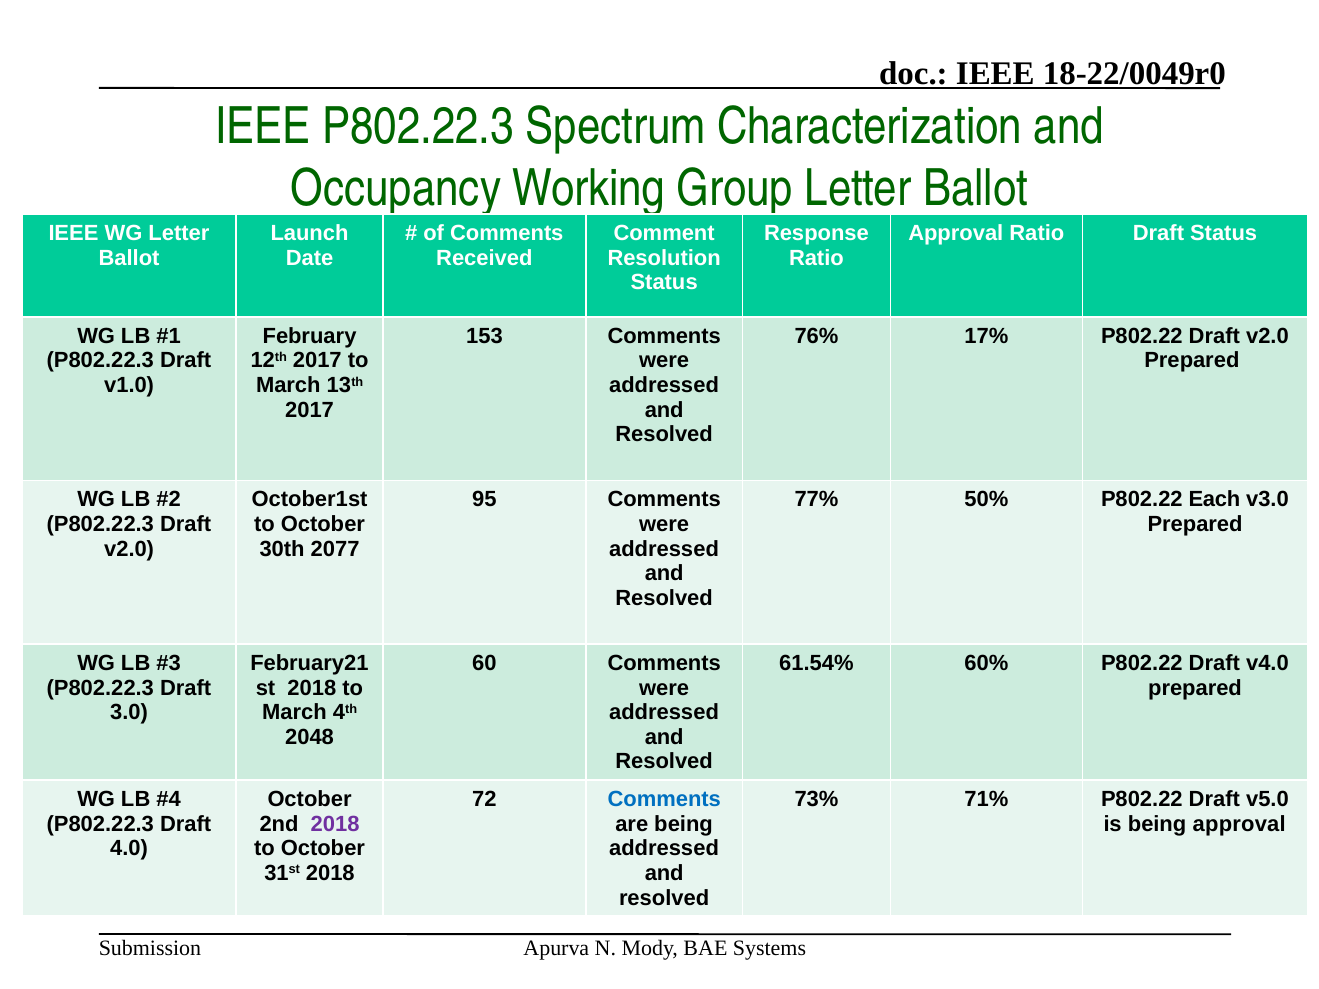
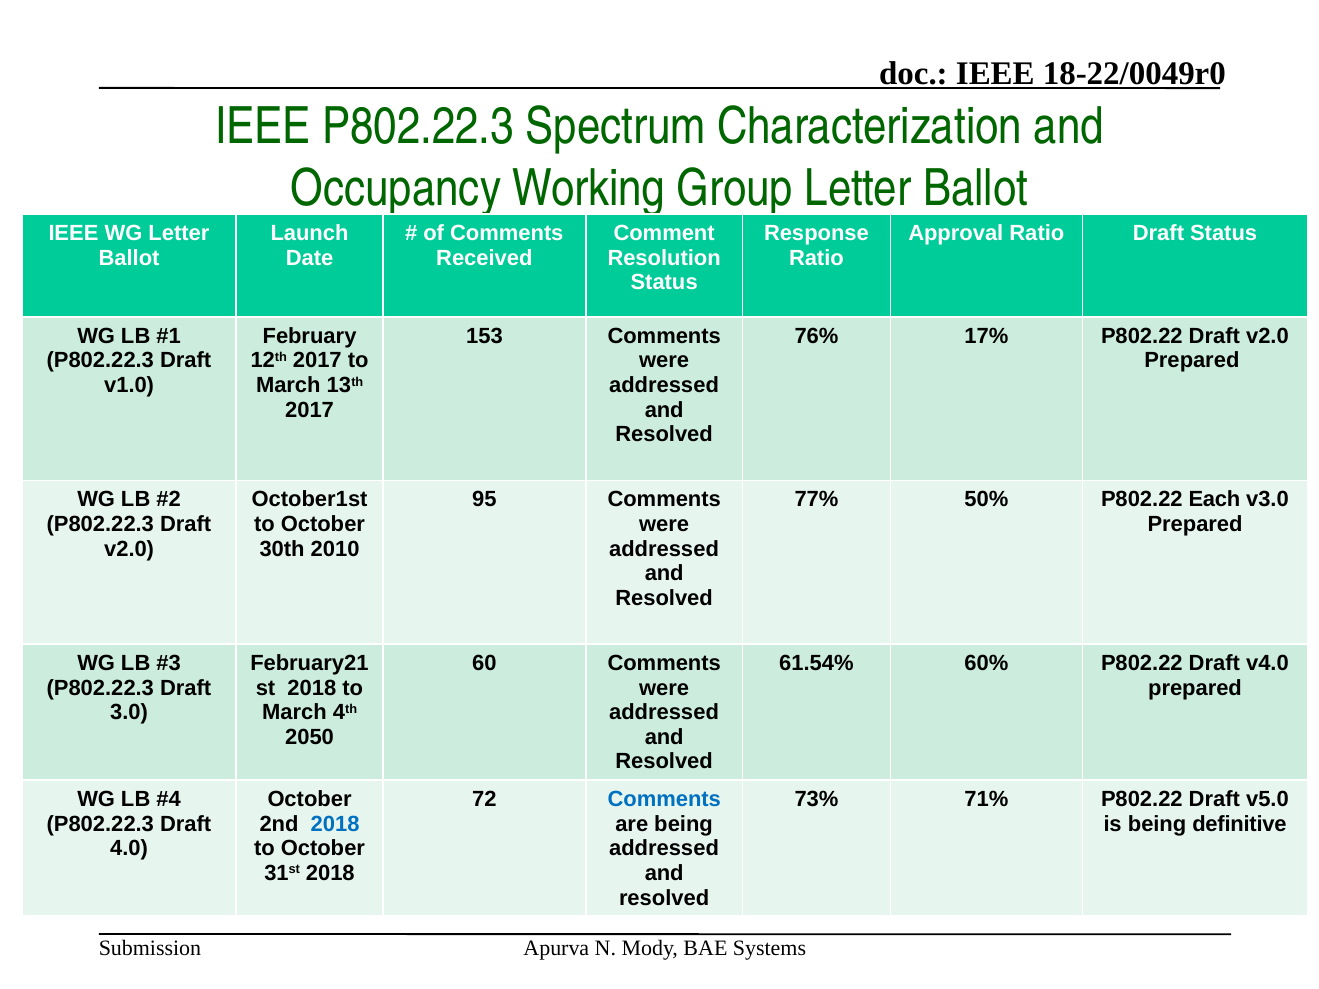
2077: 2077 -> 2010
2048: 2048 -> 2050
2018 at (335, 824) colour: purple -> blue
being approval: approval -> definitive
